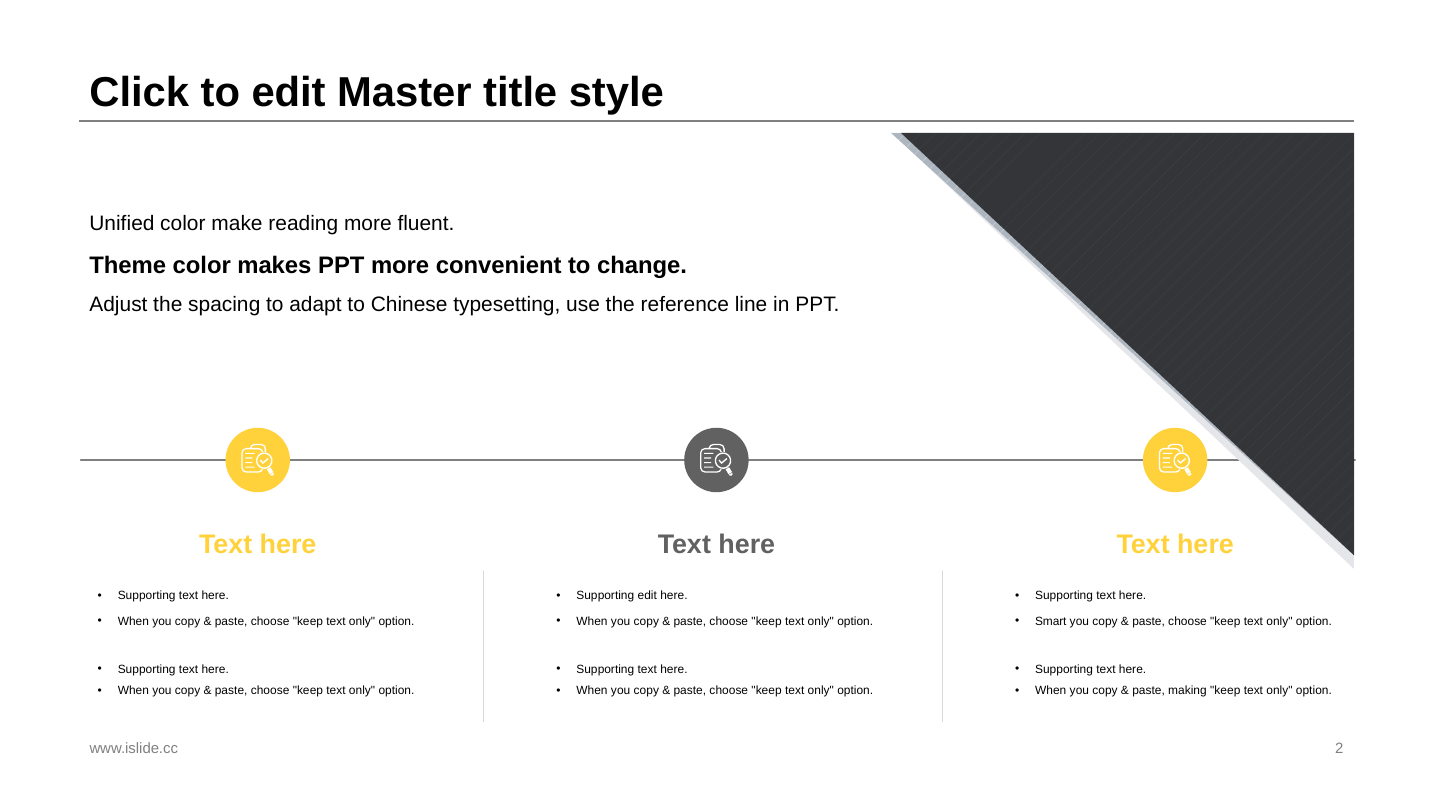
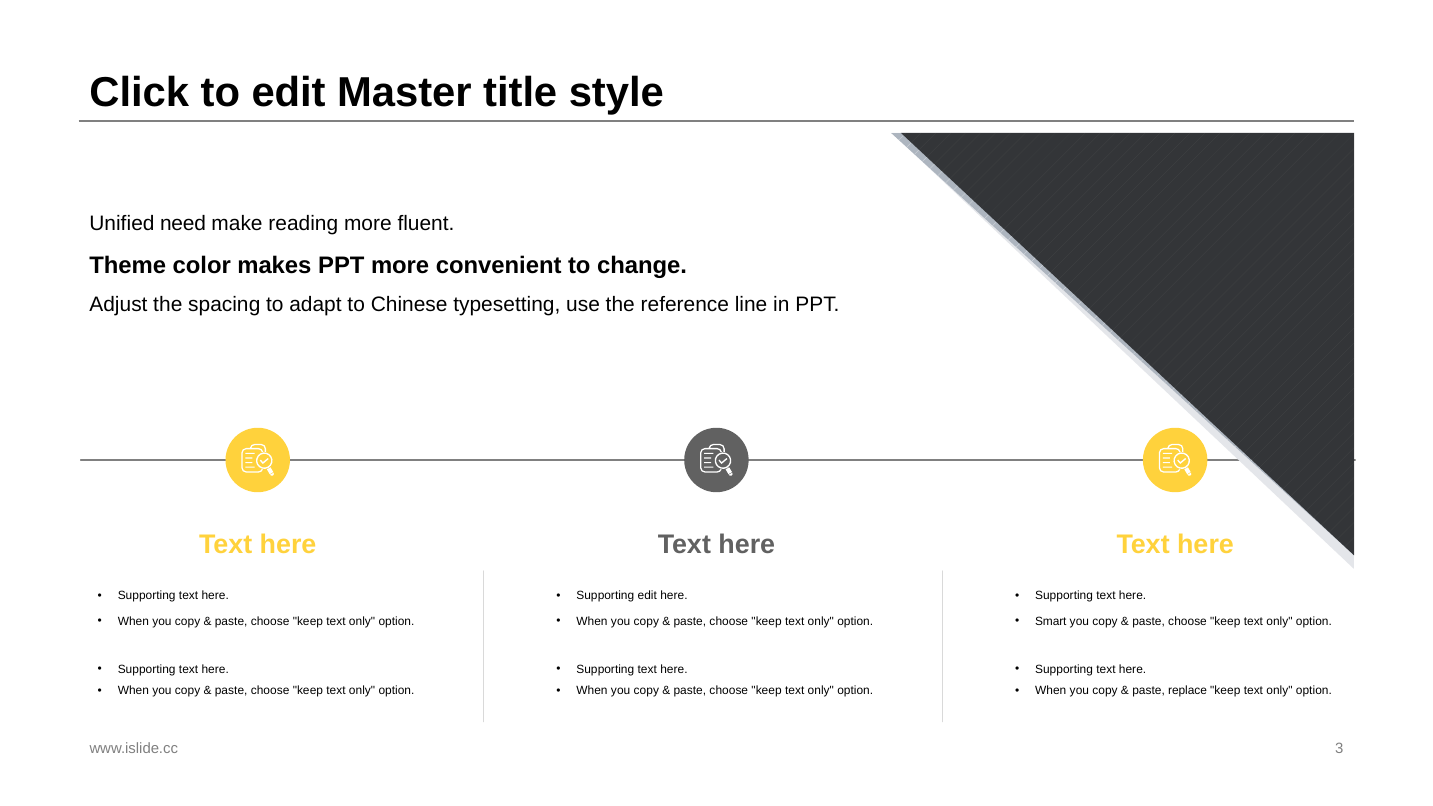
Unified color: color -> need
making: making -> replace
2: 2 -> 3
